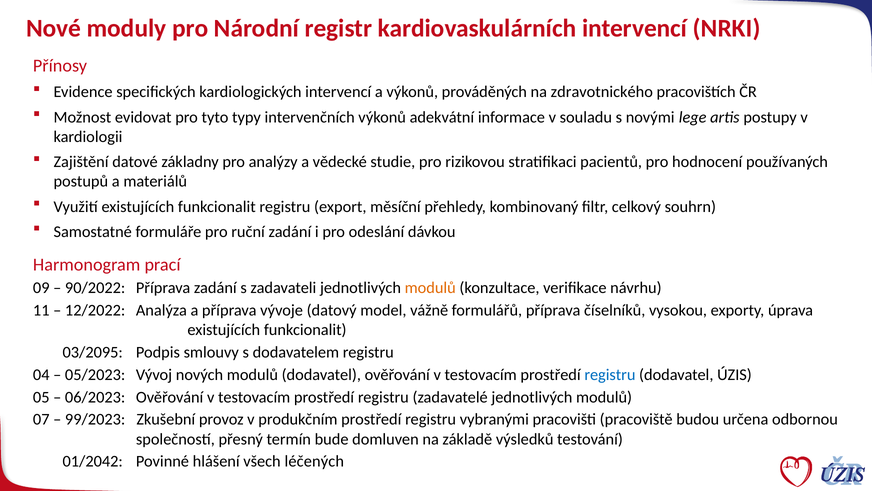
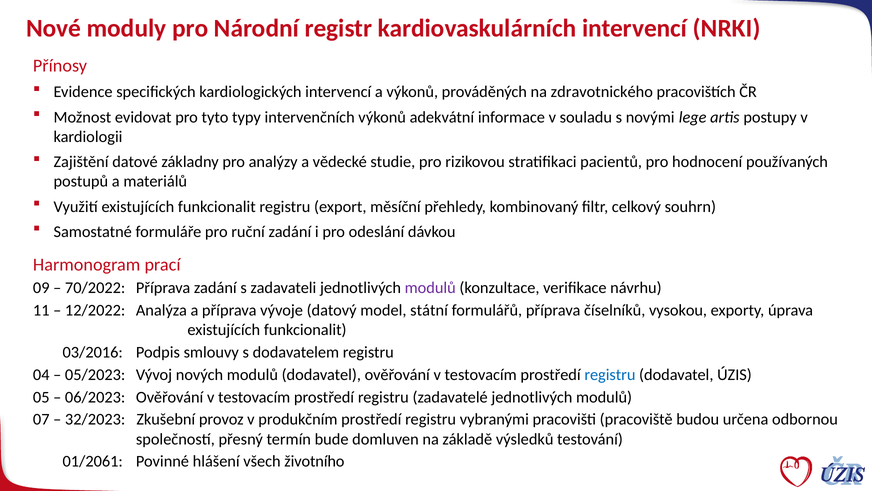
90/2022: 90/2022 -> 70/2022
modulů at (430, 288) colour: orange -> purple
vážně: vážně -> státní
03/2095: 03/2095 -> 03/2016
99/2023: 99/2023 -> 32/2023
01/2042: 01/2042 -> 01/2061
léčených: léčených -> životního
